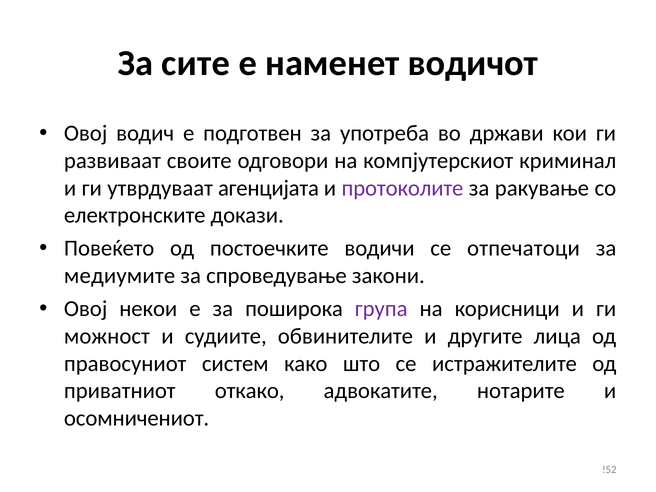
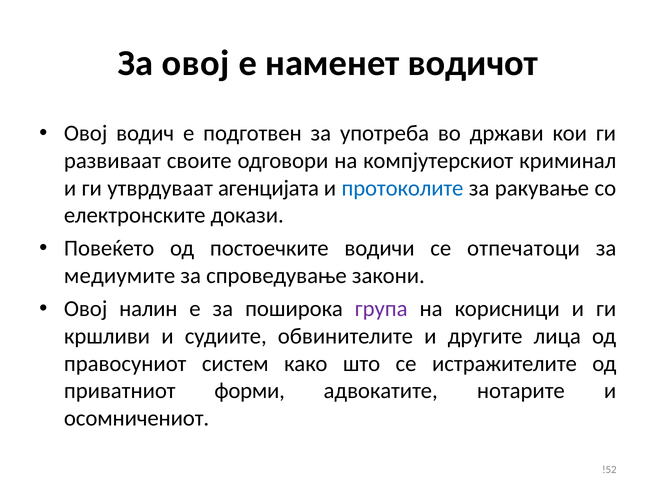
За сите: сите -> овој
протоколите colour: purple -> blue
некои: некои -> налин
можност: можност -> кршливи
откако: откако -> форми
